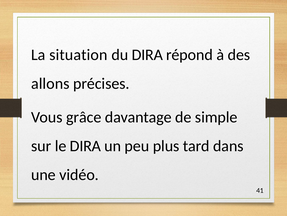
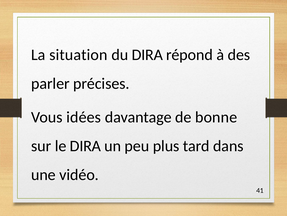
allons: allons -> parler
grâce: grâce -> idées
simple: simple -> bonne
